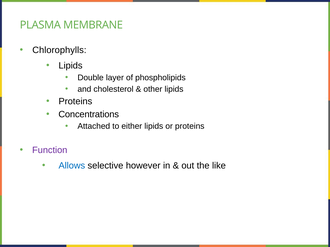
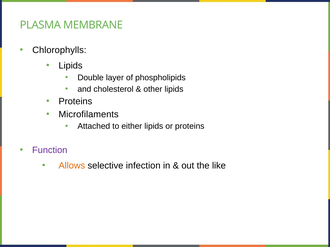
Concentrations: Concentrations -> Microfilaments
Allows colour: blue -> orange
however: however -> infection
